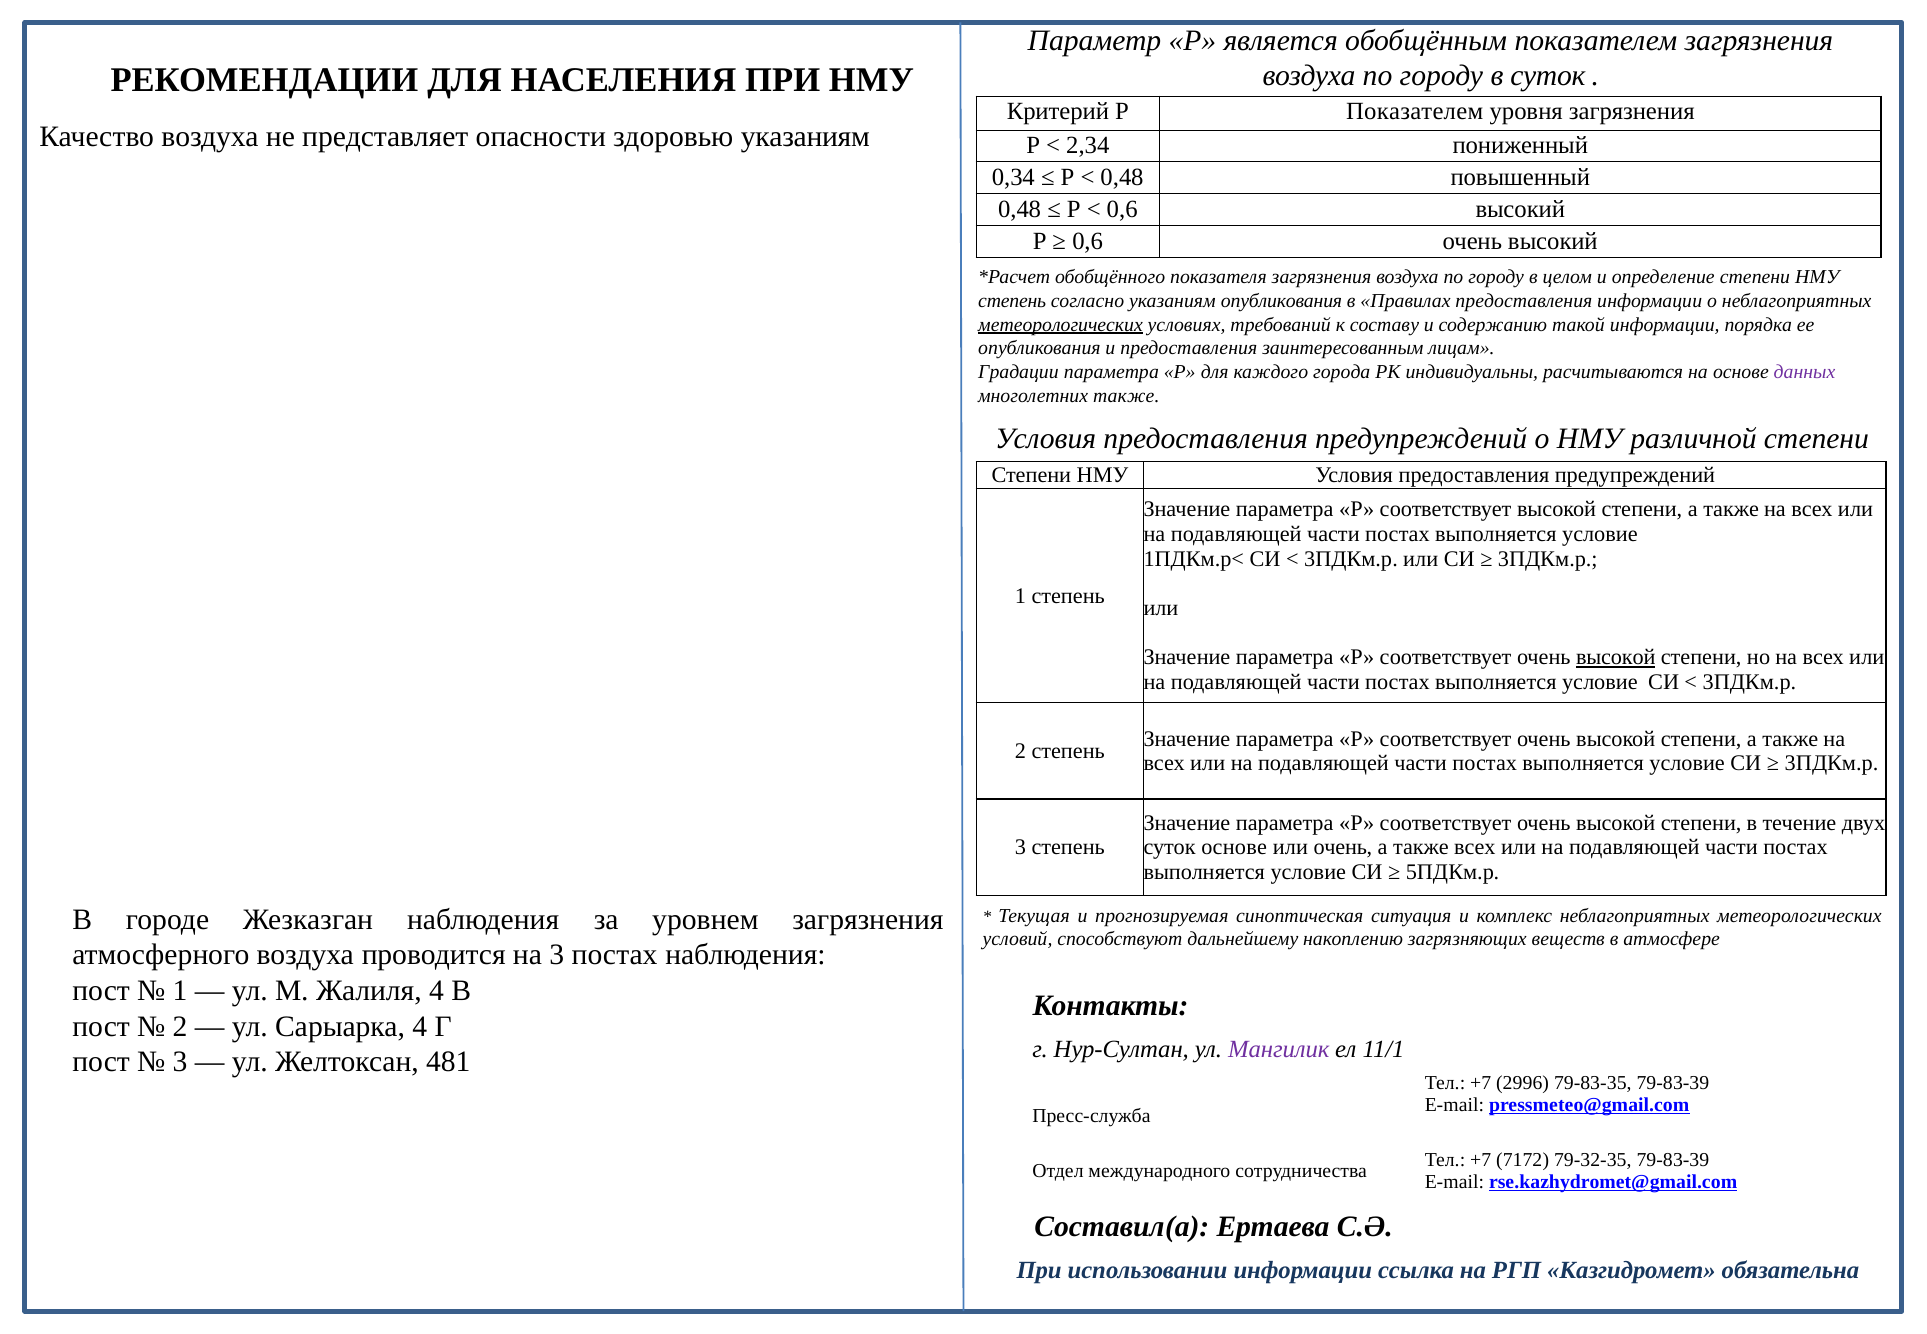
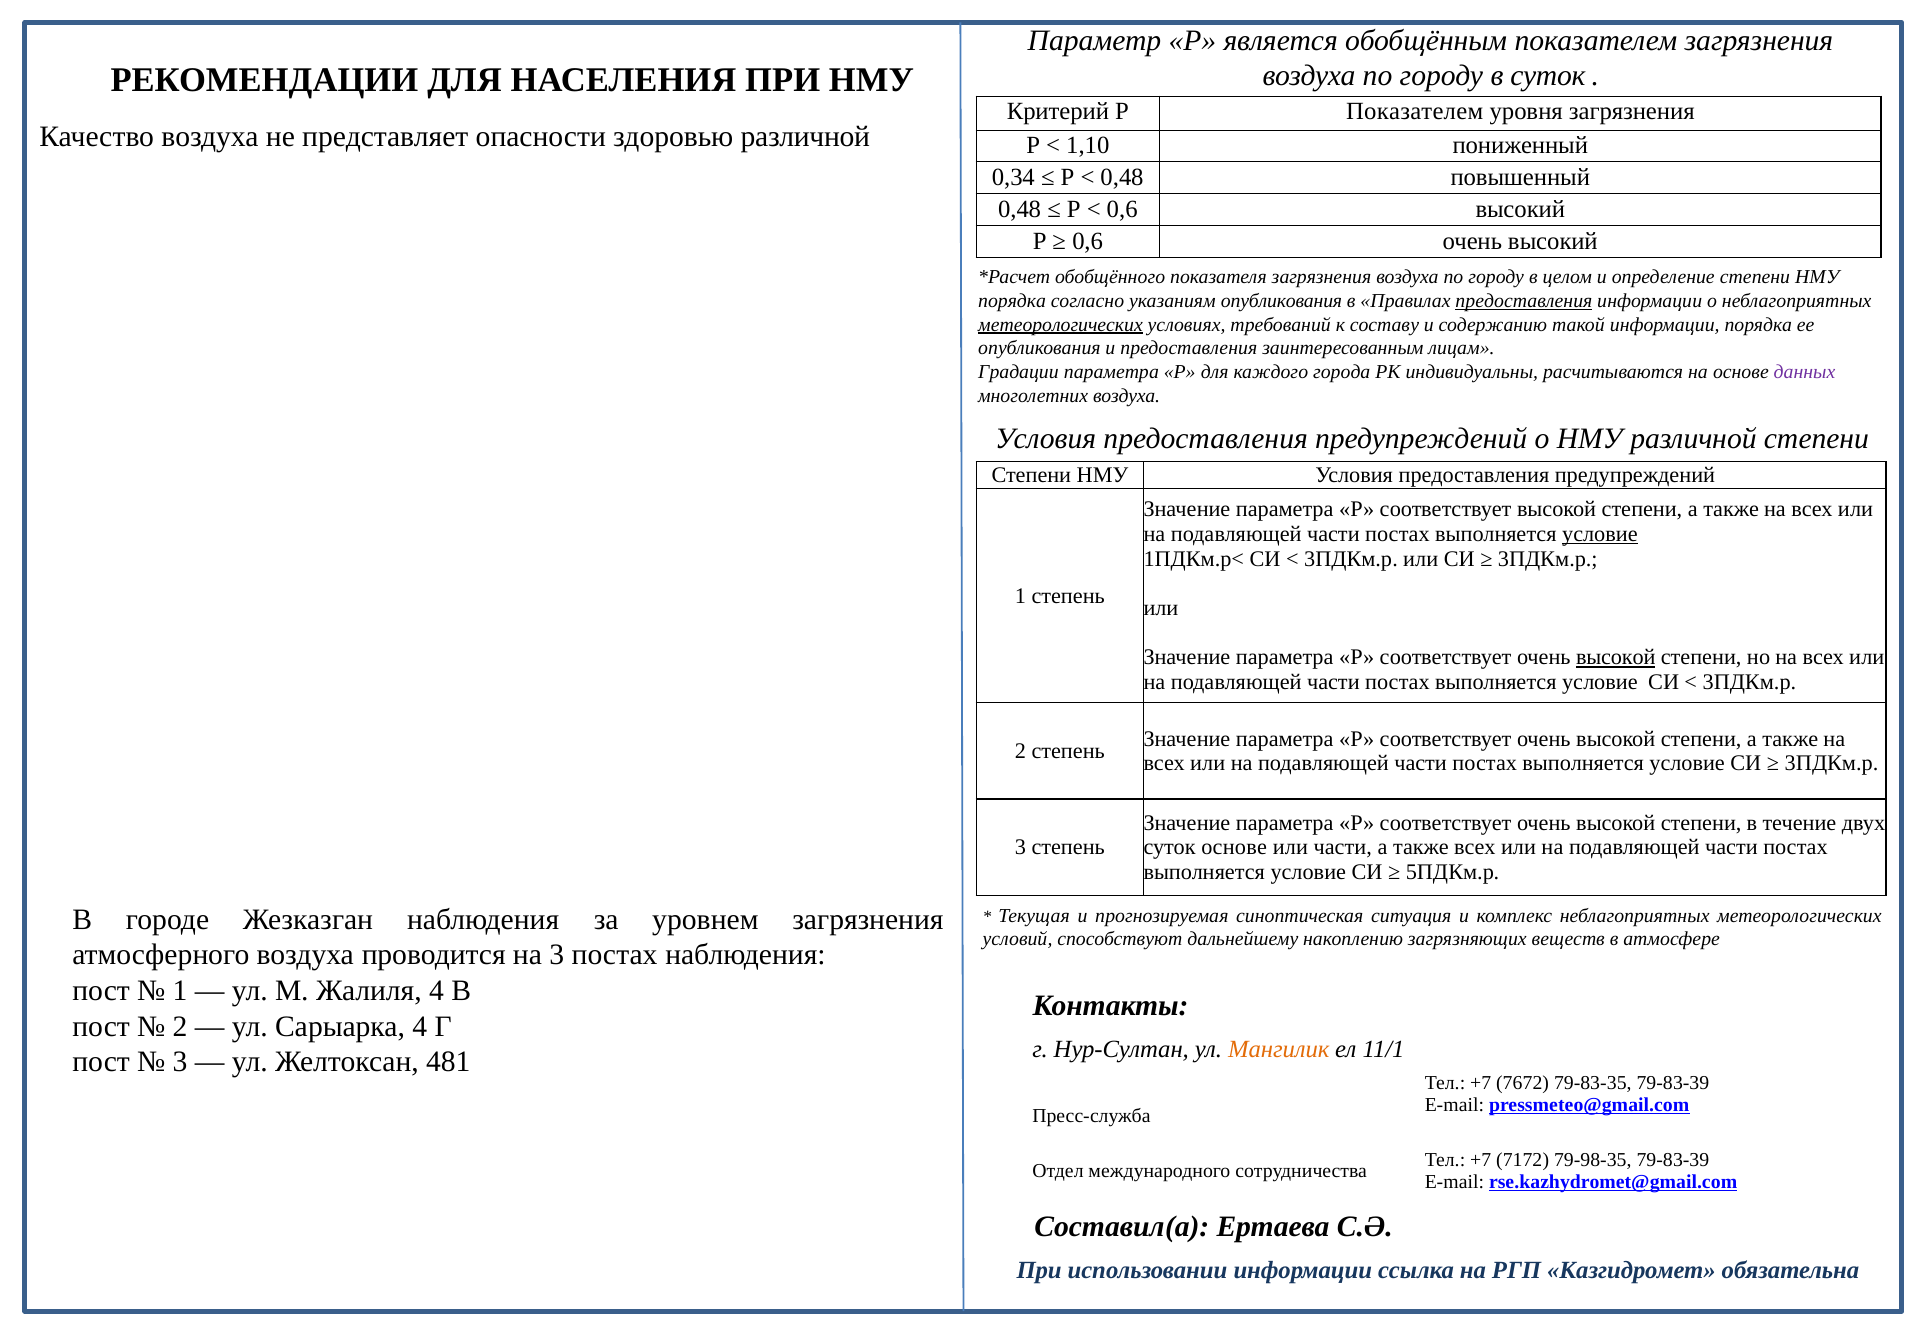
здоровью указаниям: указаниям -> различной
2,34: 2,34 -> 1,10
степень at (1012, 301): степень -> порядка
предоставления at (1524, 301) underline: none -> present
многолетних также: также -> воздуха
условие at (1600, 534) underline: none -> present
или очень: очень -> части
Мангилик colour: purple -> orange
2996: 2996 -> 7672
79-32-35: 79-32-35 -> 79-98-35
